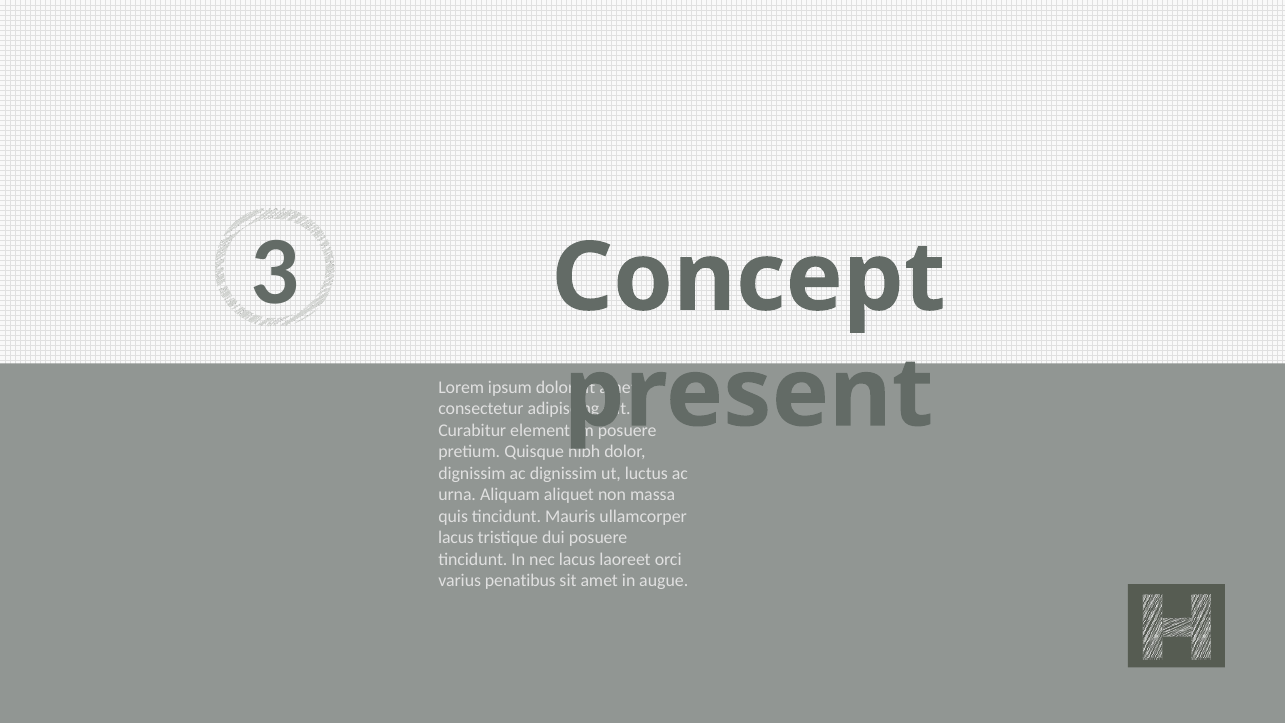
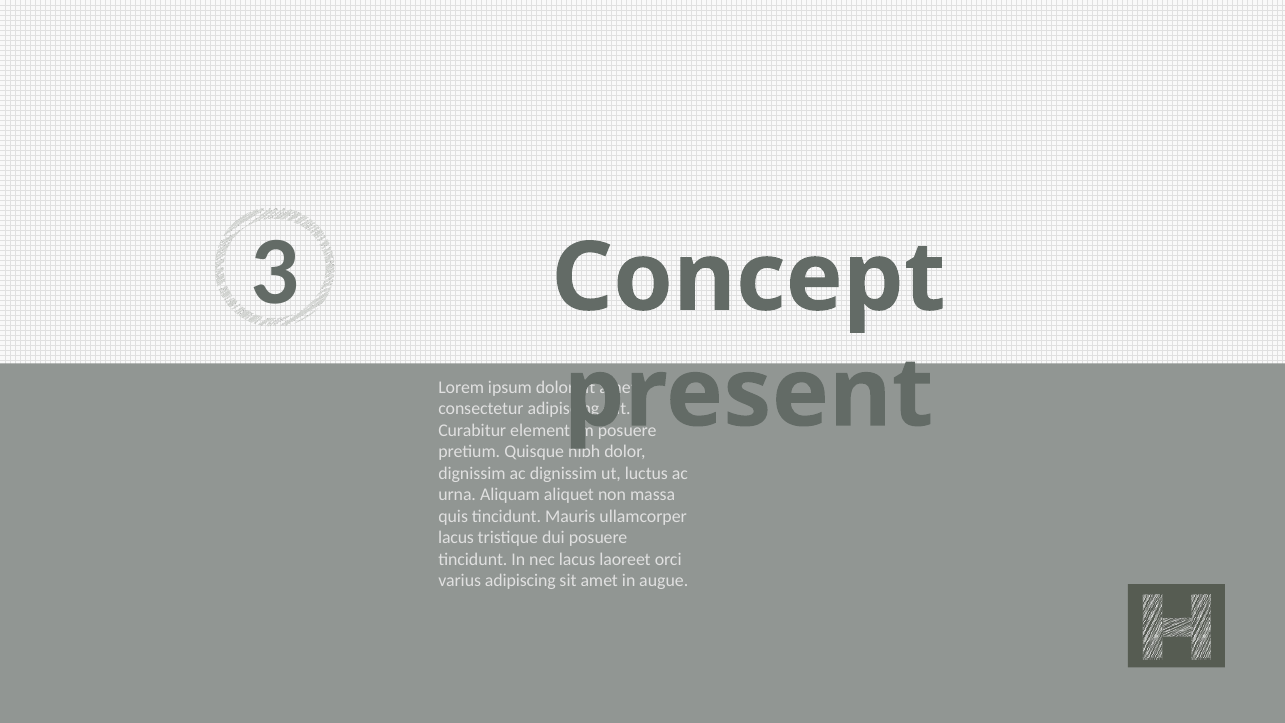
varius penatibus: penatibus -> adipiscing
